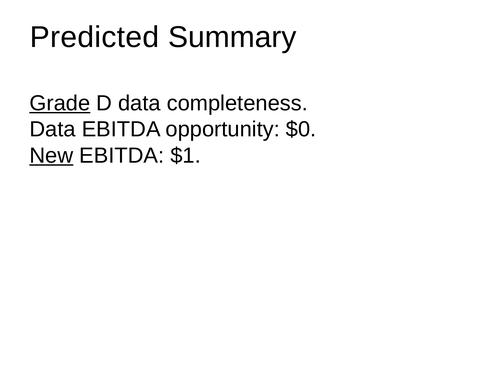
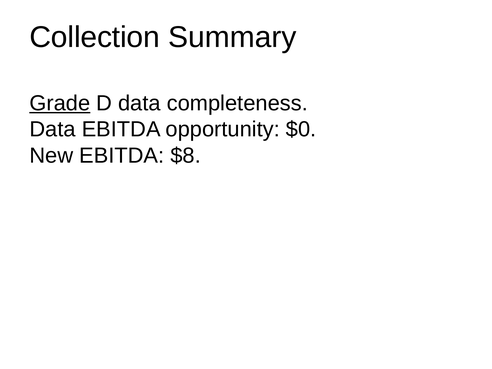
Predicted: Predicted -> Collection
New underline: present -> none
$1: $1 -> $8
